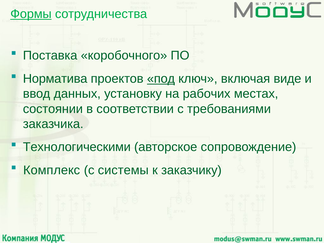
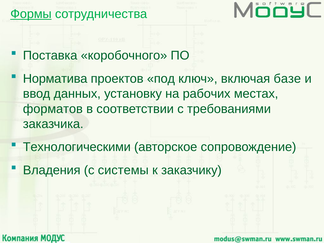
под underline: present -> none
виде: виде -> базе
состоянии: состоянии -> форматов
Комплекс: Комплекс -> Владения
